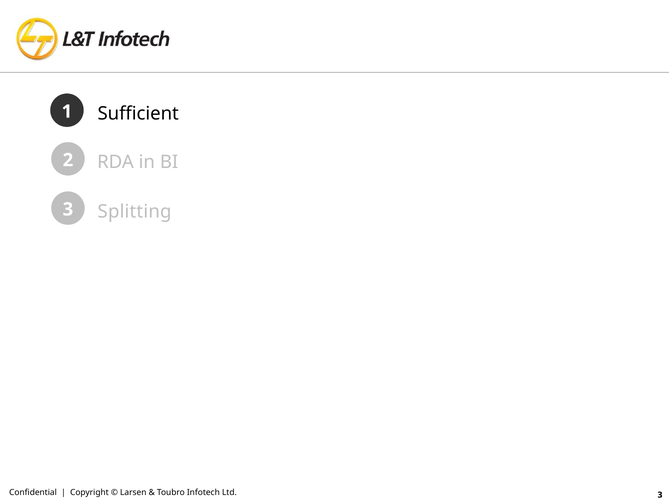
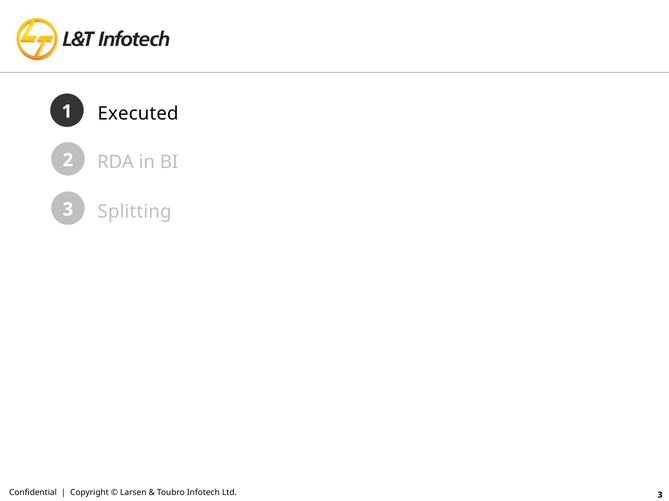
Sufficient: Sufficient -> Executed
